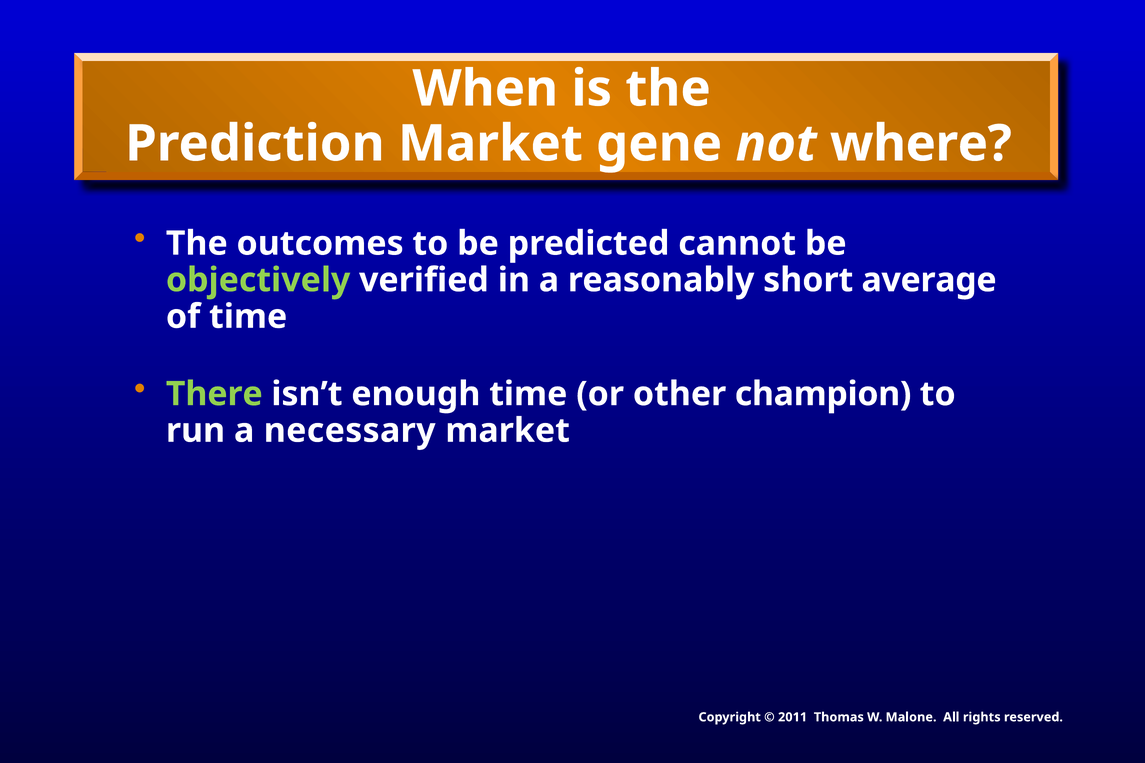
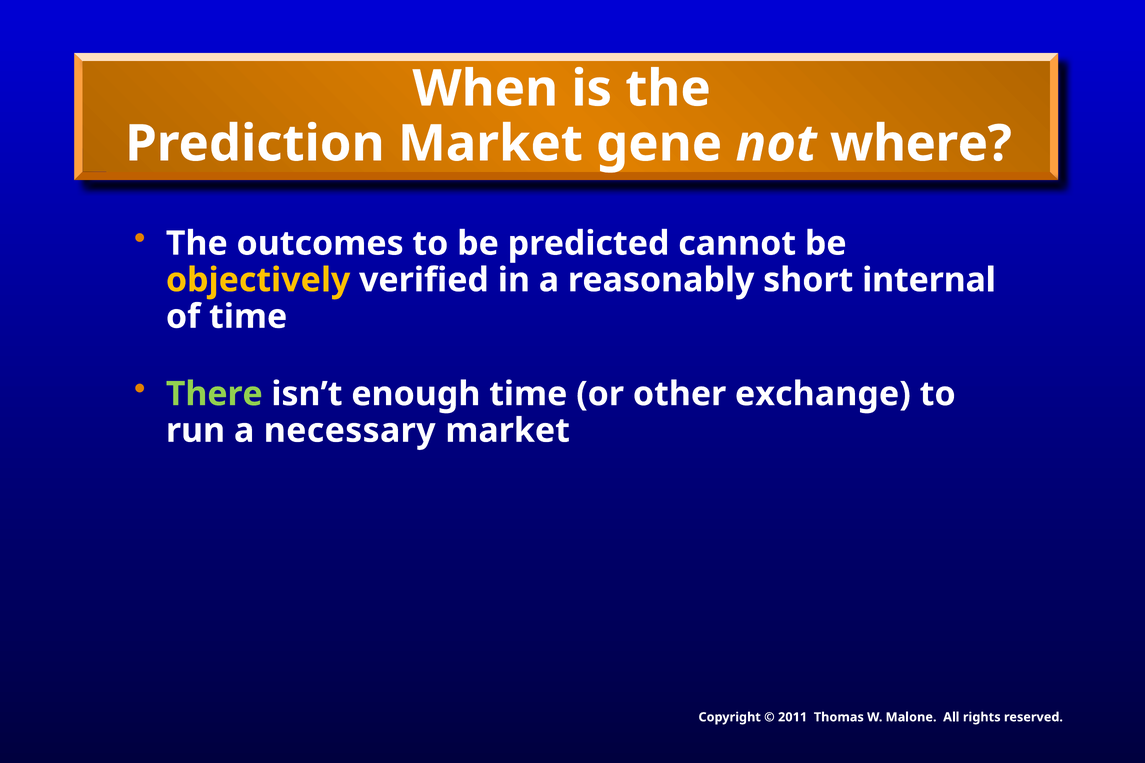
objectively colour: light green -> yellow
average: average -> internal
champion: champion -> exchange
